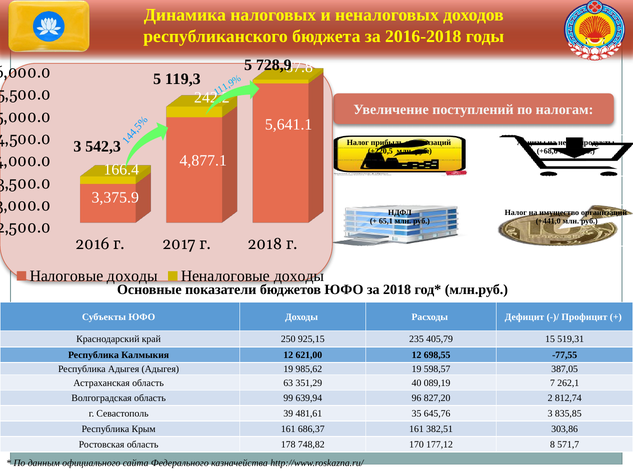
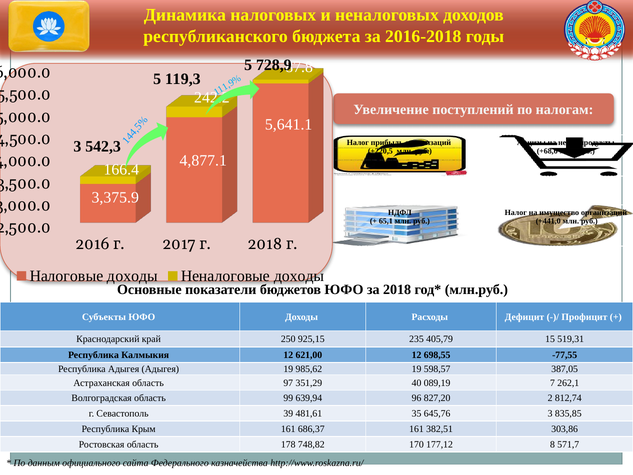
63: 63 -> 97
